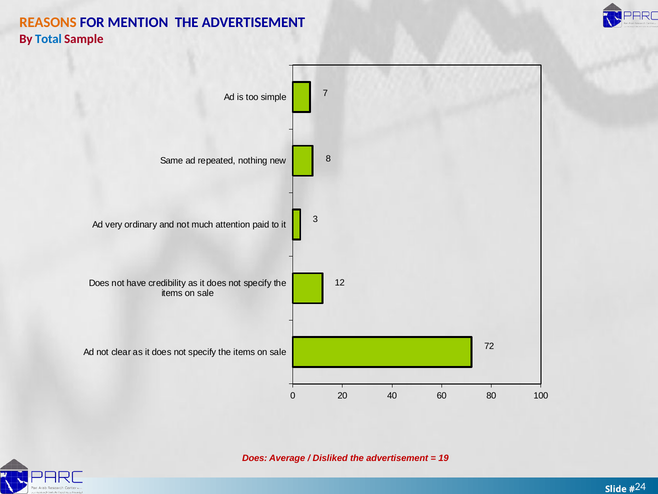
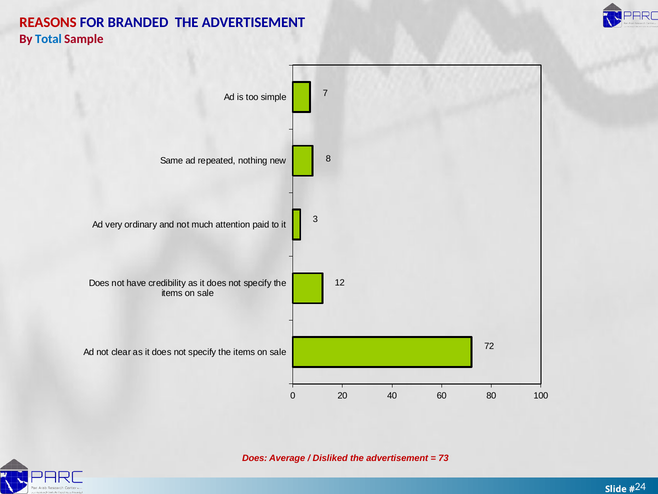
REASONS colour: orange -> red
MENTION: MENTION -> BRANDED
19: 19 -> 73
